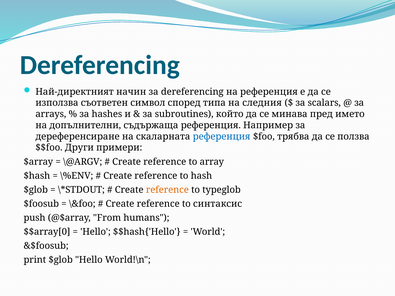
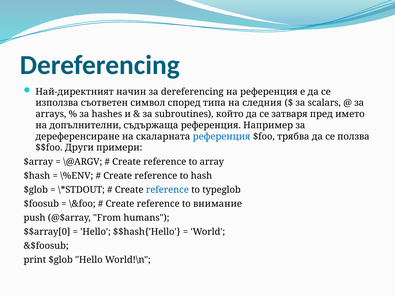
минава: минава -> затваря
reference at (167, 190) colour: orange -> blue
синтаксис: синтаксис -> внимание
